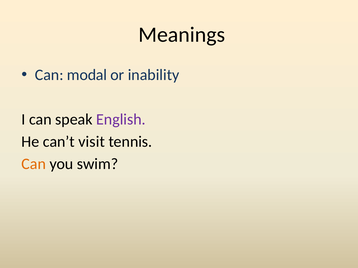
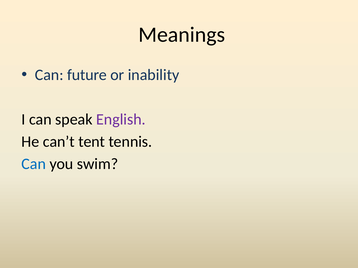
modal: modal -> future
visit: visit -> tent
Can at (34, 164) colour: orange -> blue
